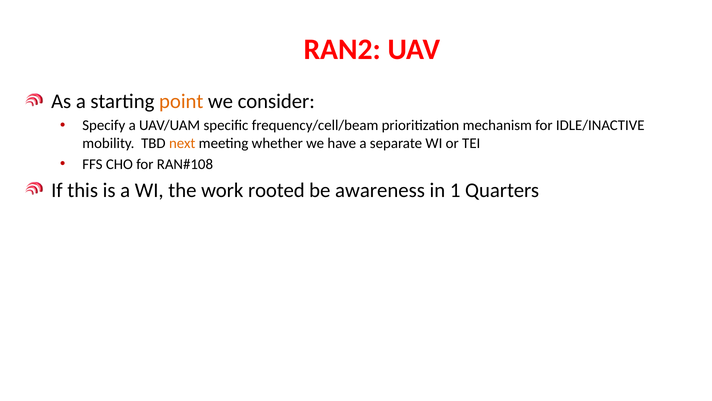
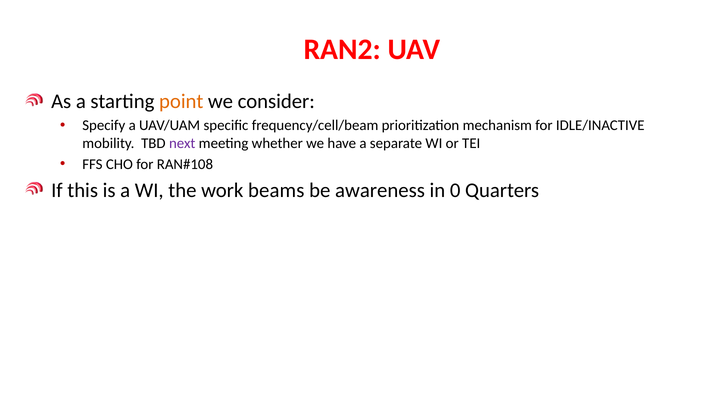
next colour: orange -> purple
rooted: rooted -> beams
1: 1 -> 0
